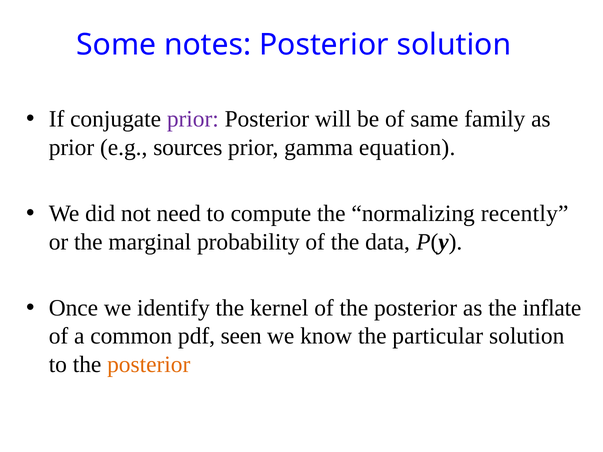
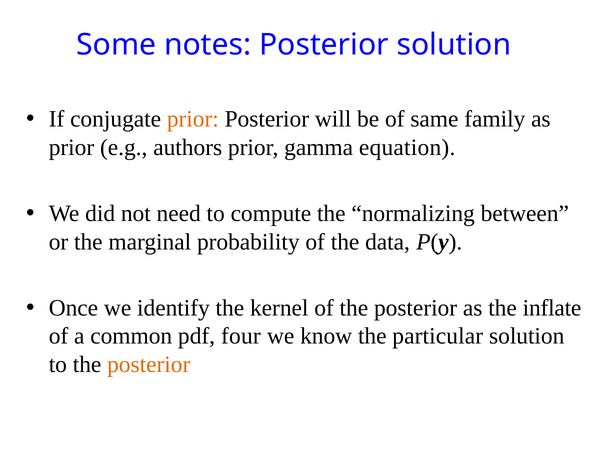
prior at (193, 119) colour: purple -> orange
sources: sources -> authors
recently: recently -> between
seen: seen -> four
